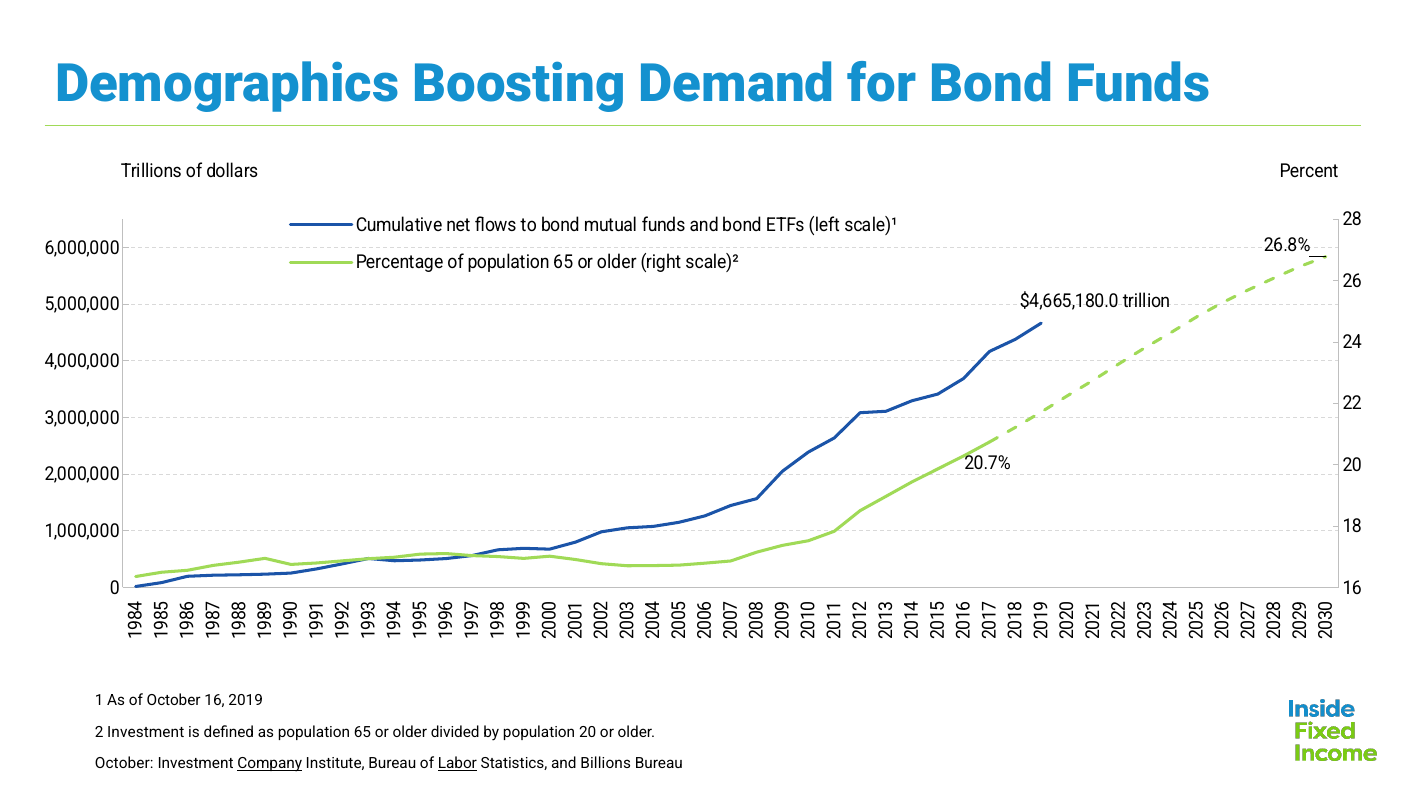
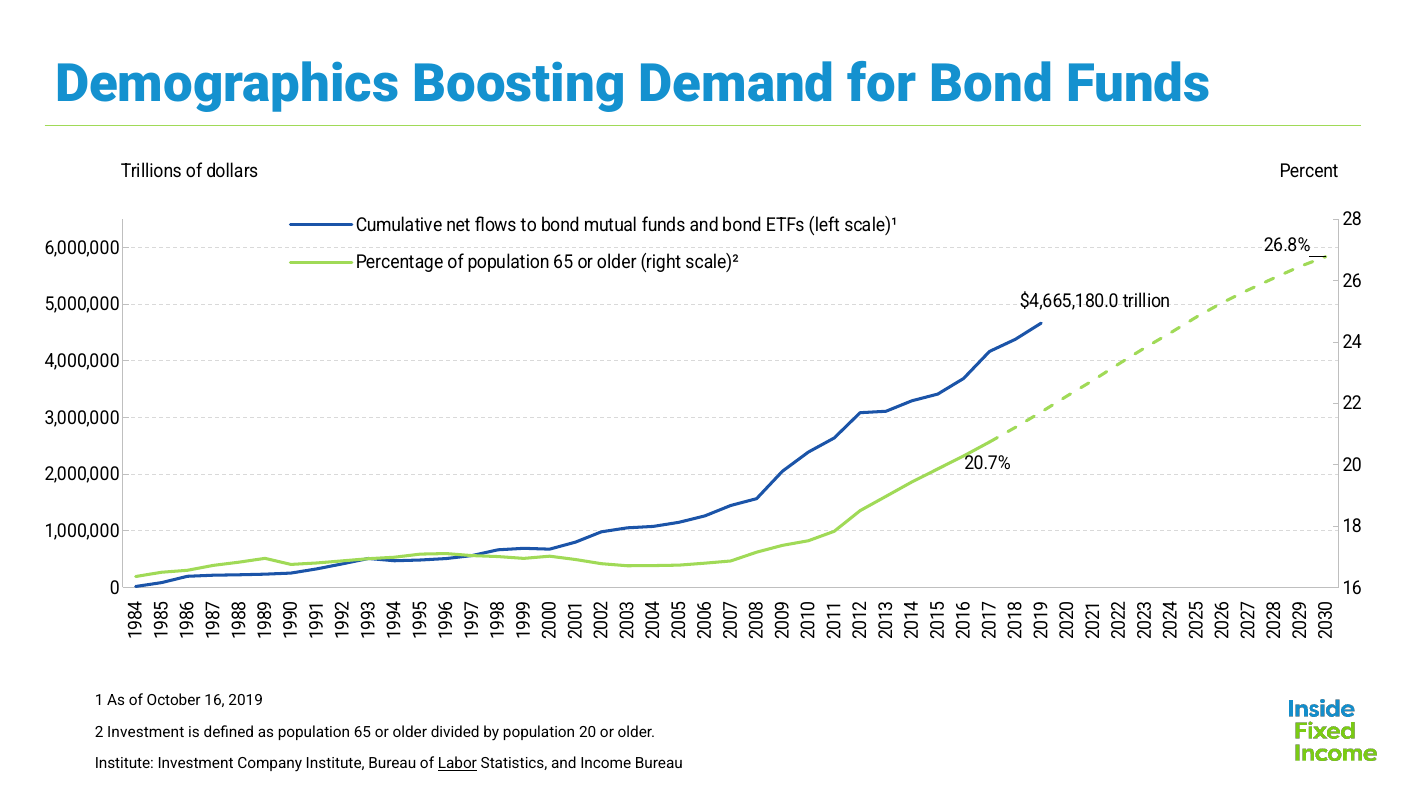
October at (124, 763): October -> Institute
Company underline: present -> none
Billions: Billions -> Income
